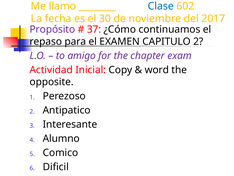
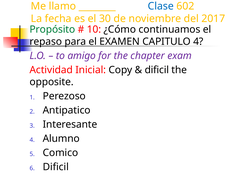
Propósito colour: purple -> green
37: 37 -> 10
CAPITULO 2: 2 -> 4
word at (157, 70): word -> dificil
